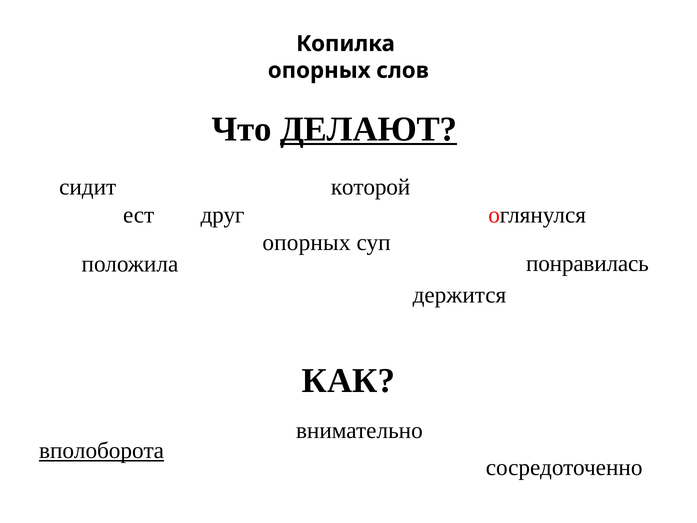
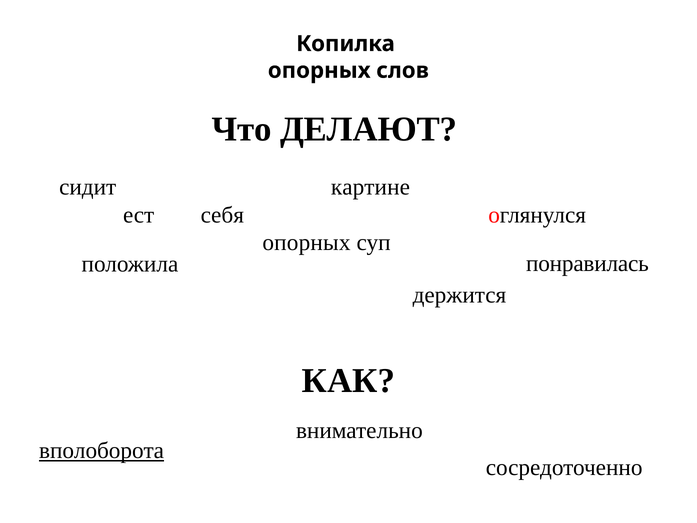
ДЕЛАЮТ underline: present -> none
которой: которой -> картине
друг: друг -> себя
